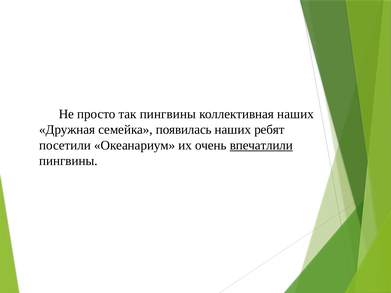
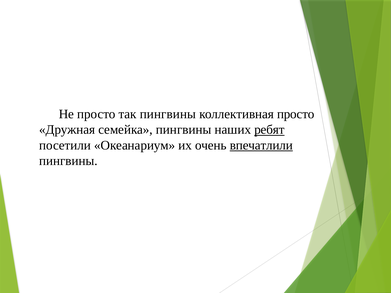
коллективная наших: наших -> просто
семейка появилась: появилась -> пингвины
ребят underline: none -> present
